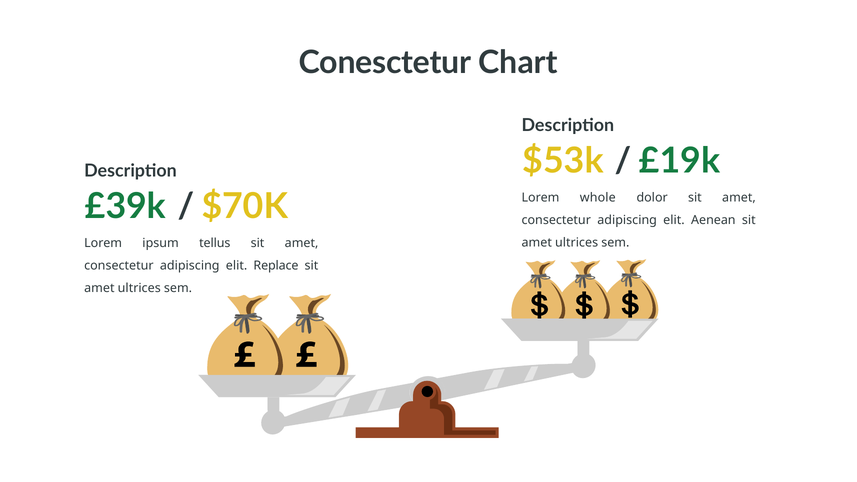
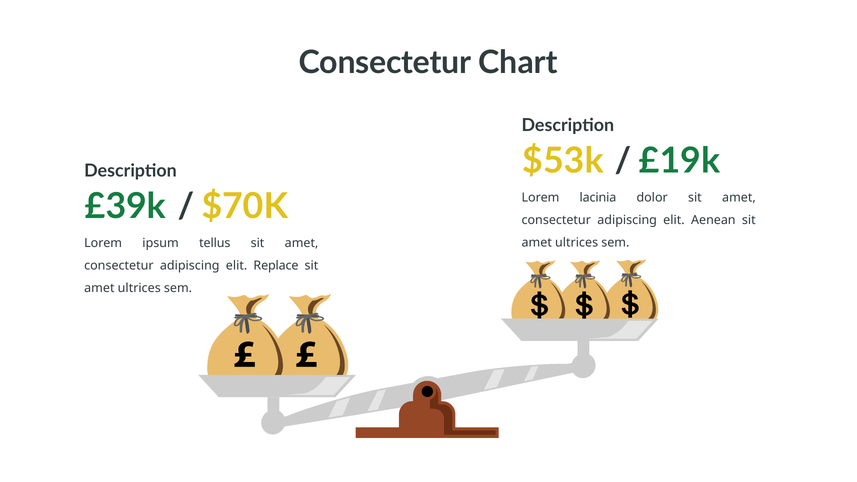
Conesctetur at (385, 63): Conesctetur -> Consectetur
whole: whole -> lacinia
